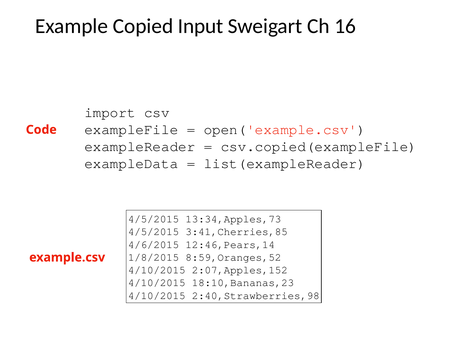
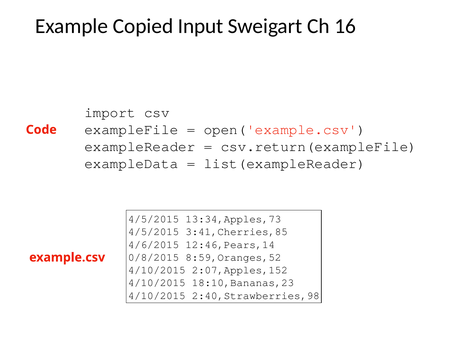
csv.copied(exampleFile: csv.copied(exampleFile -> csv.return(exampleFile
1/8/2015: 1/8/2015 -> 0/8/2015
